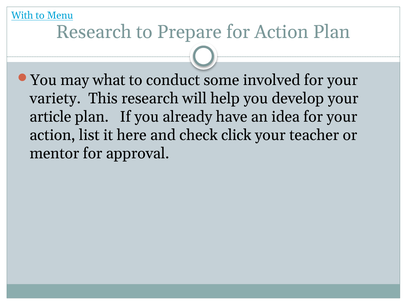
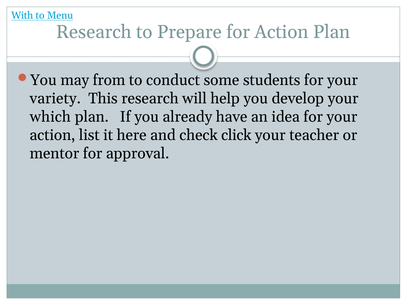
what: what -> from
involved: involved -> students
article: article -> which
